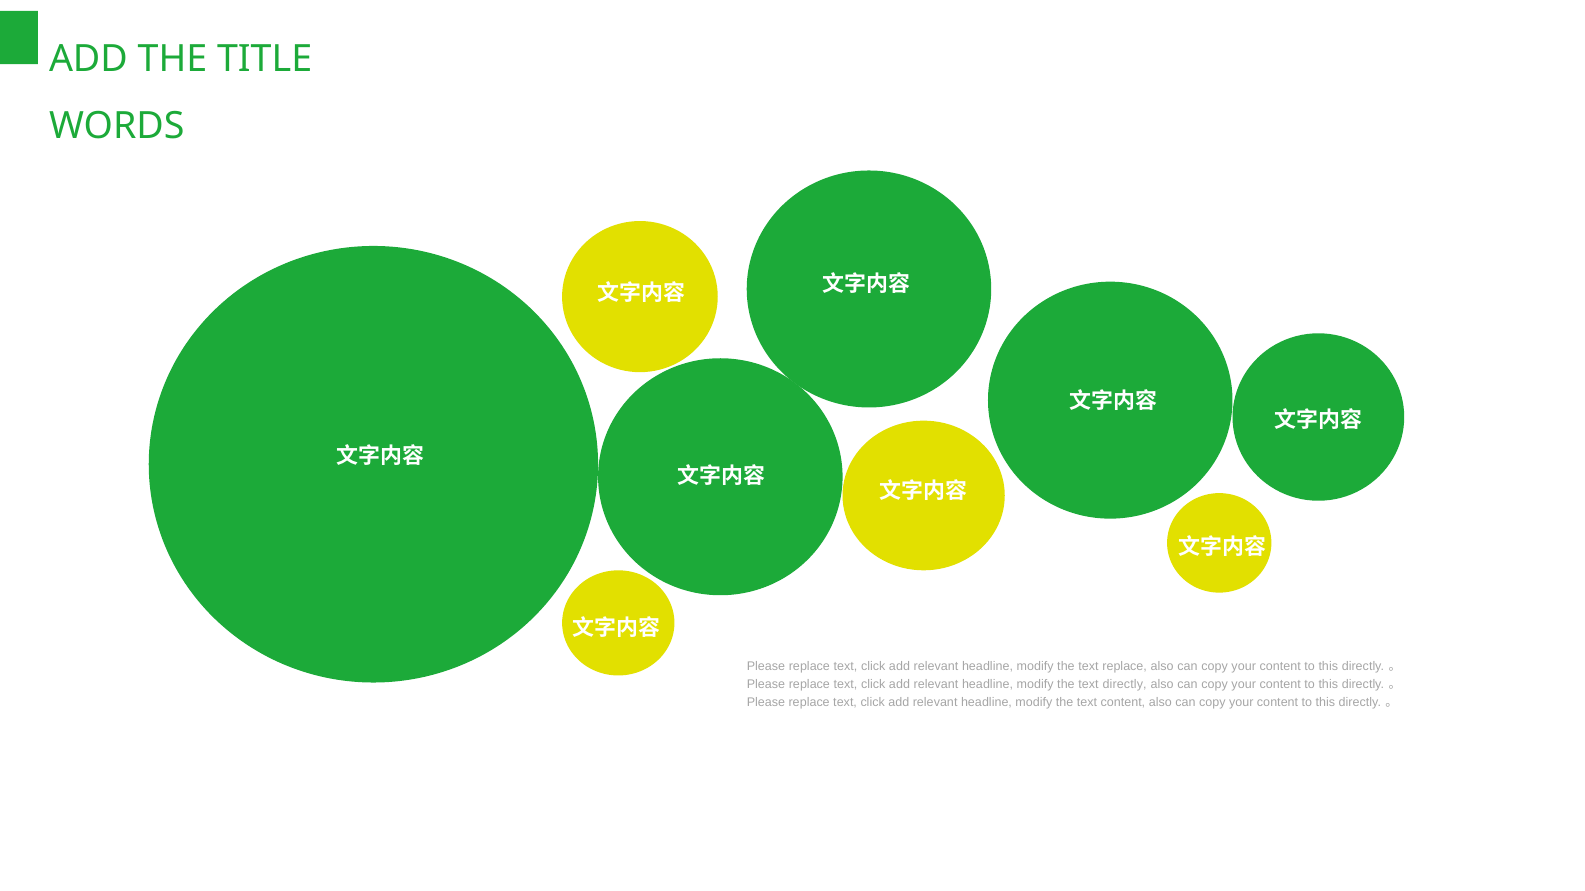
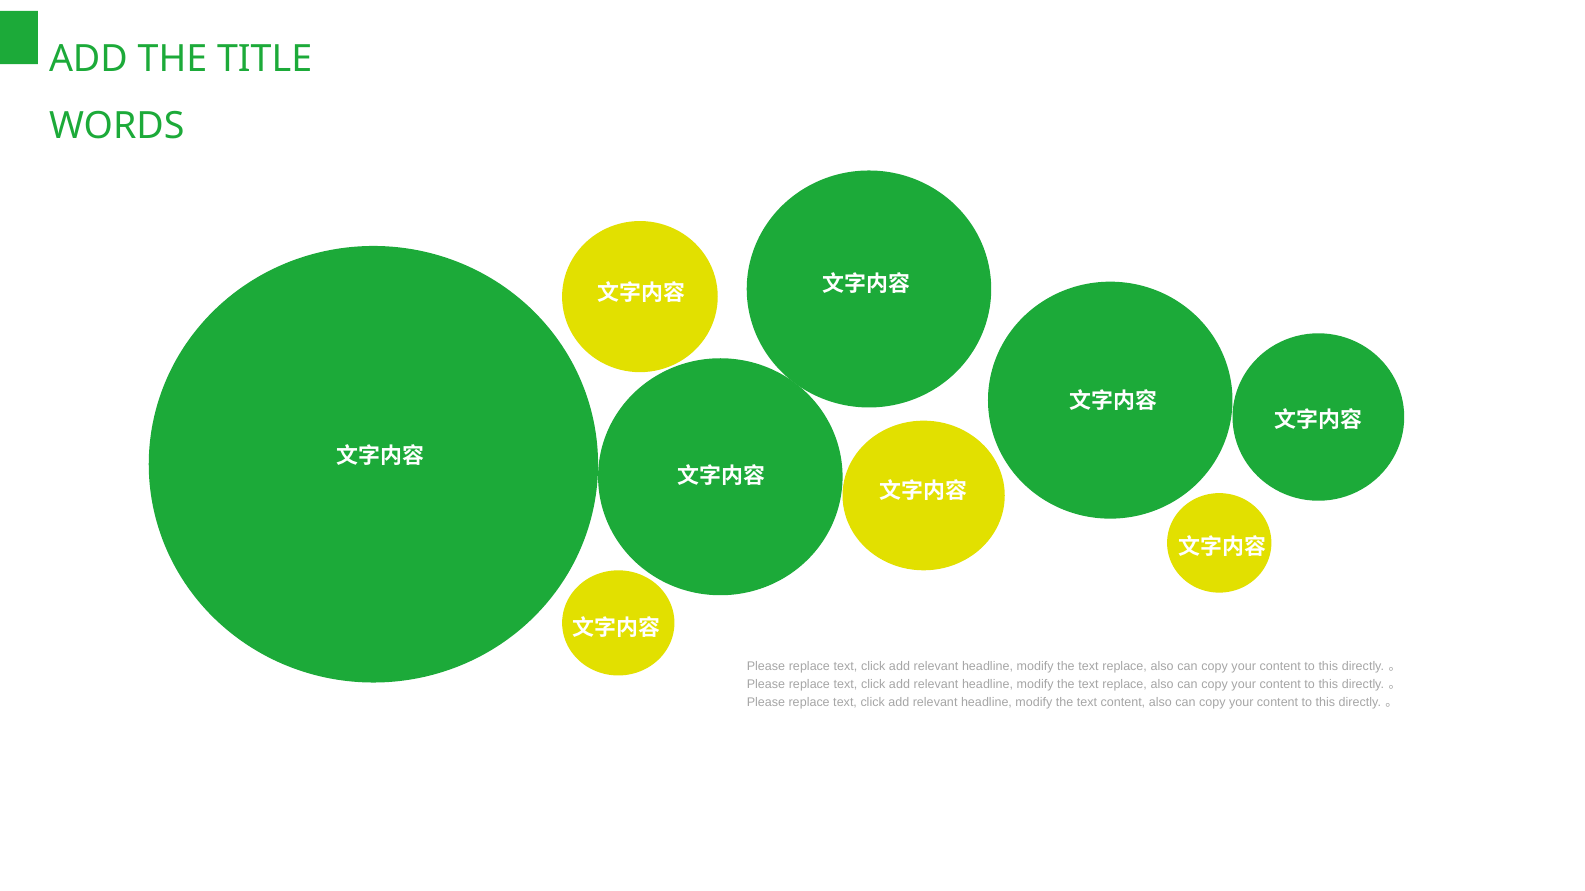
directly at (1125, 685): directly -> replace
